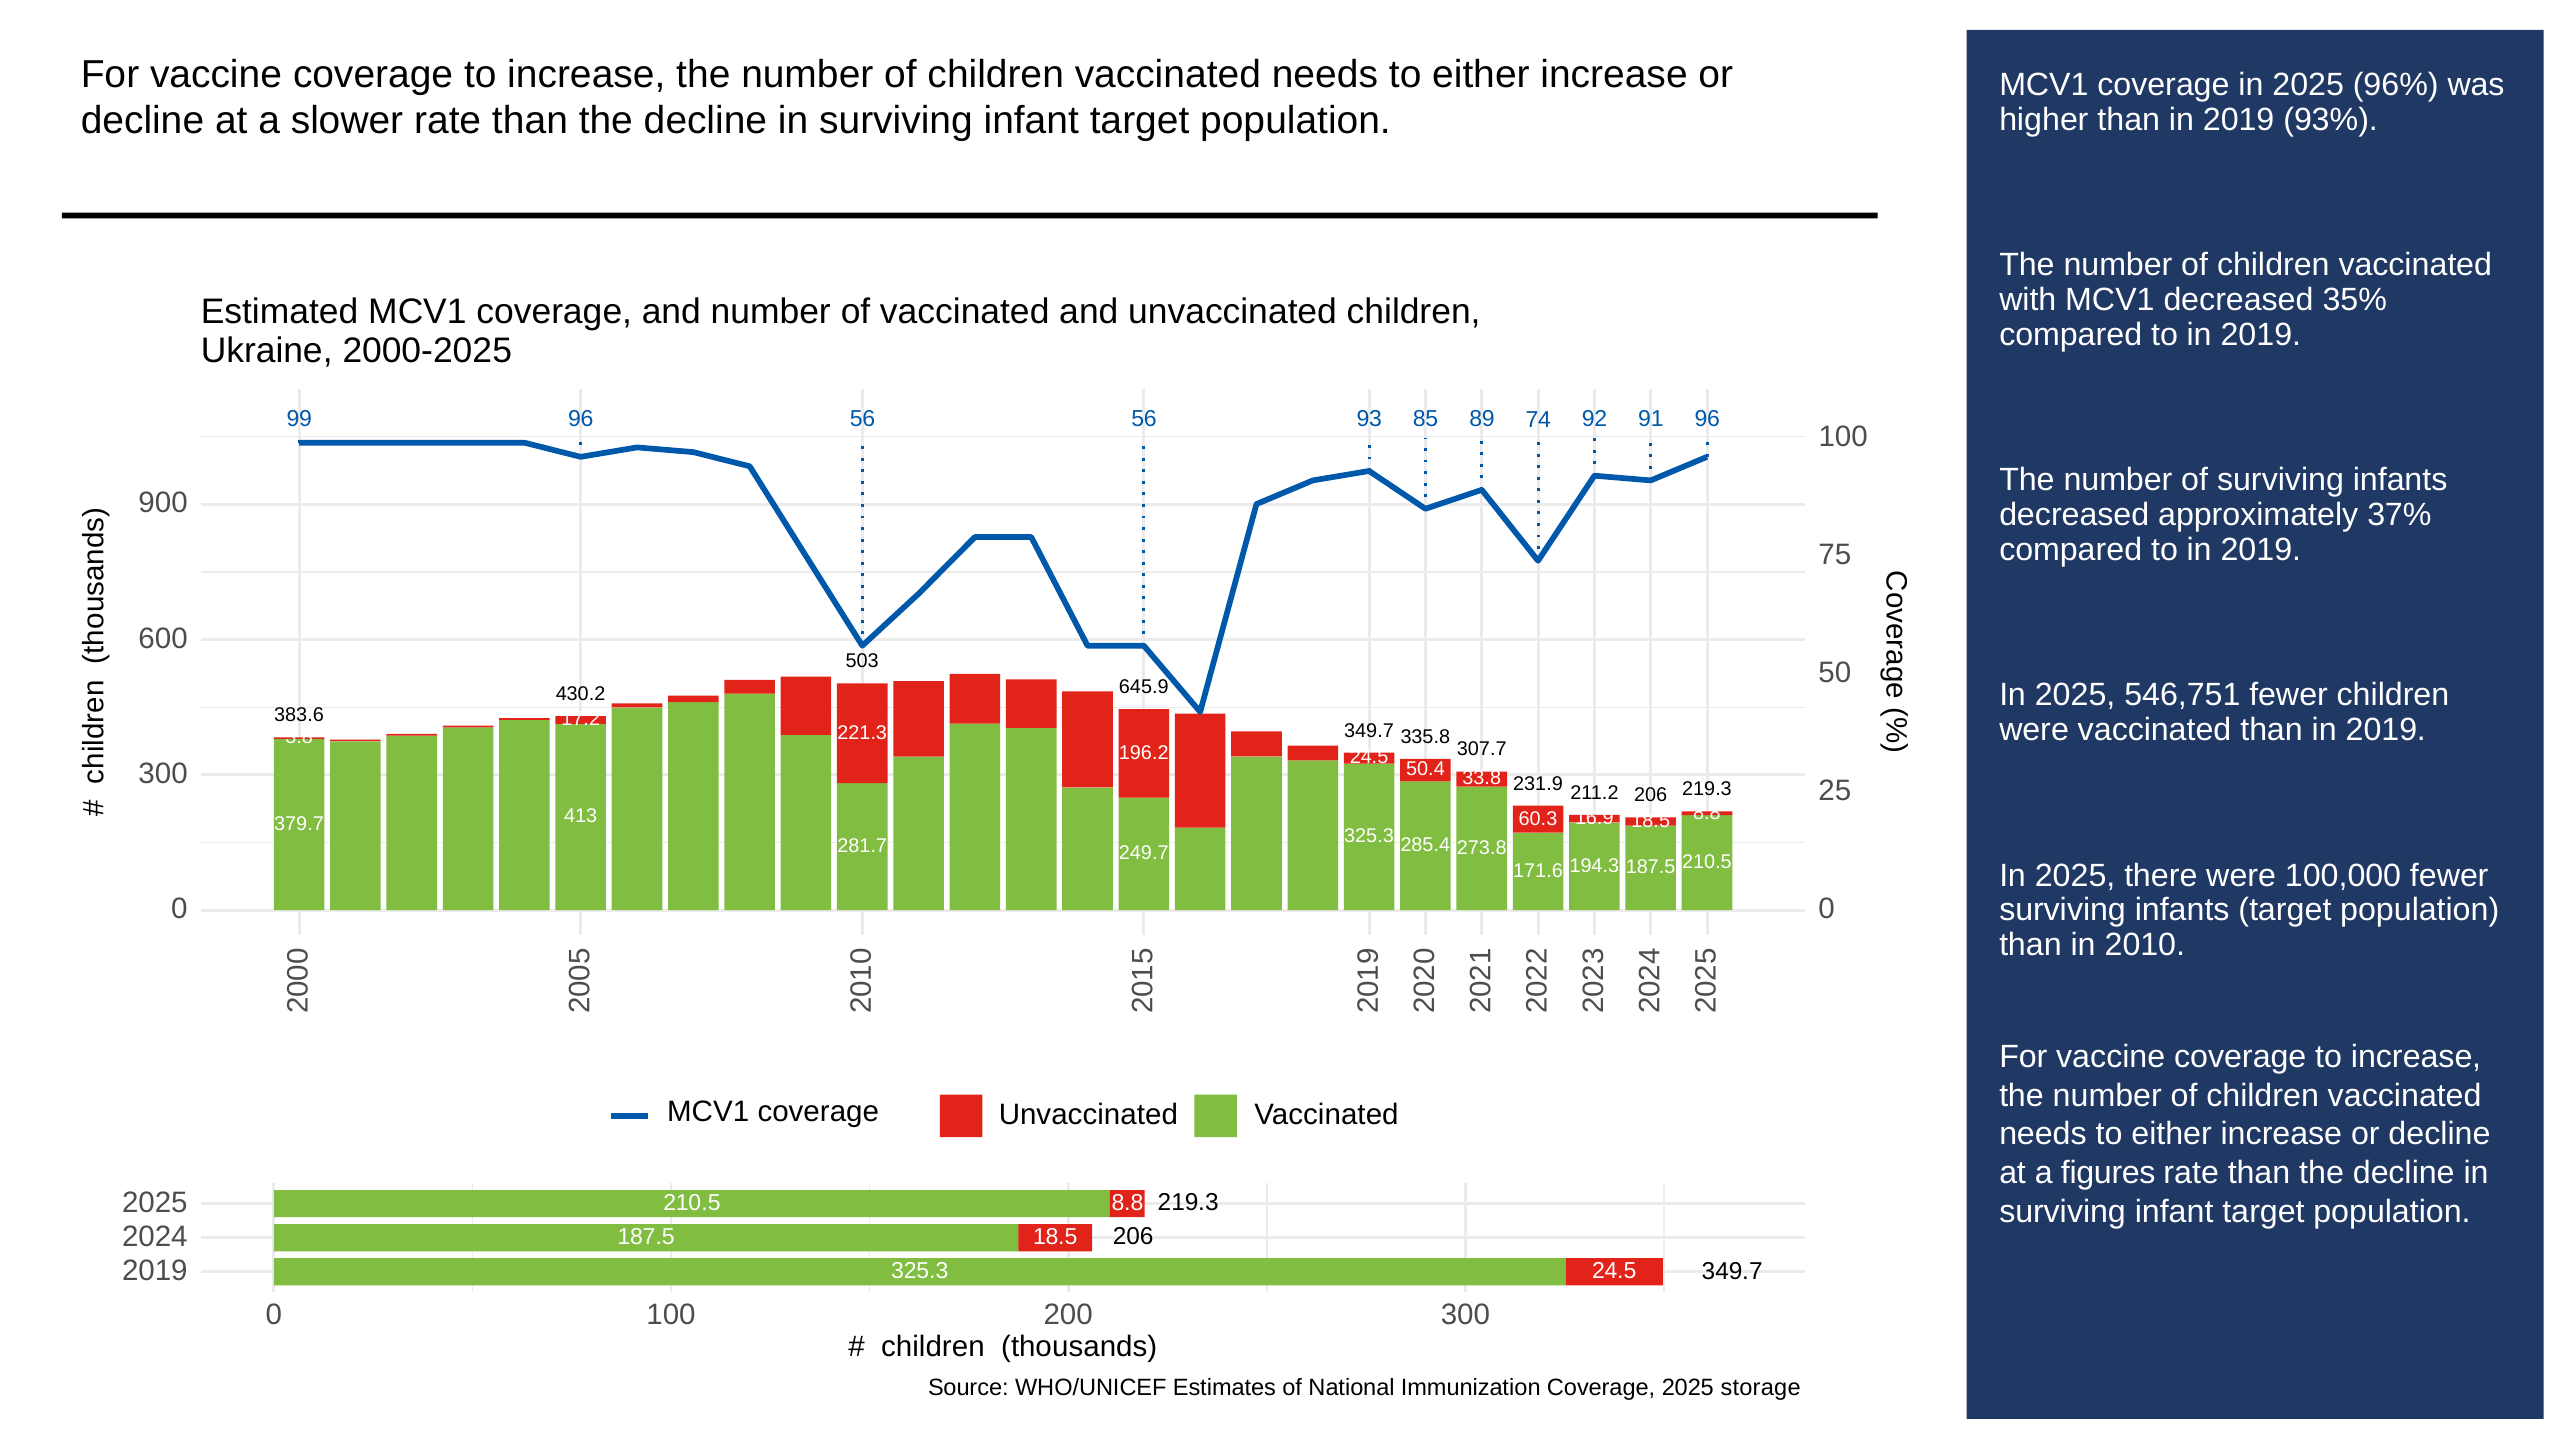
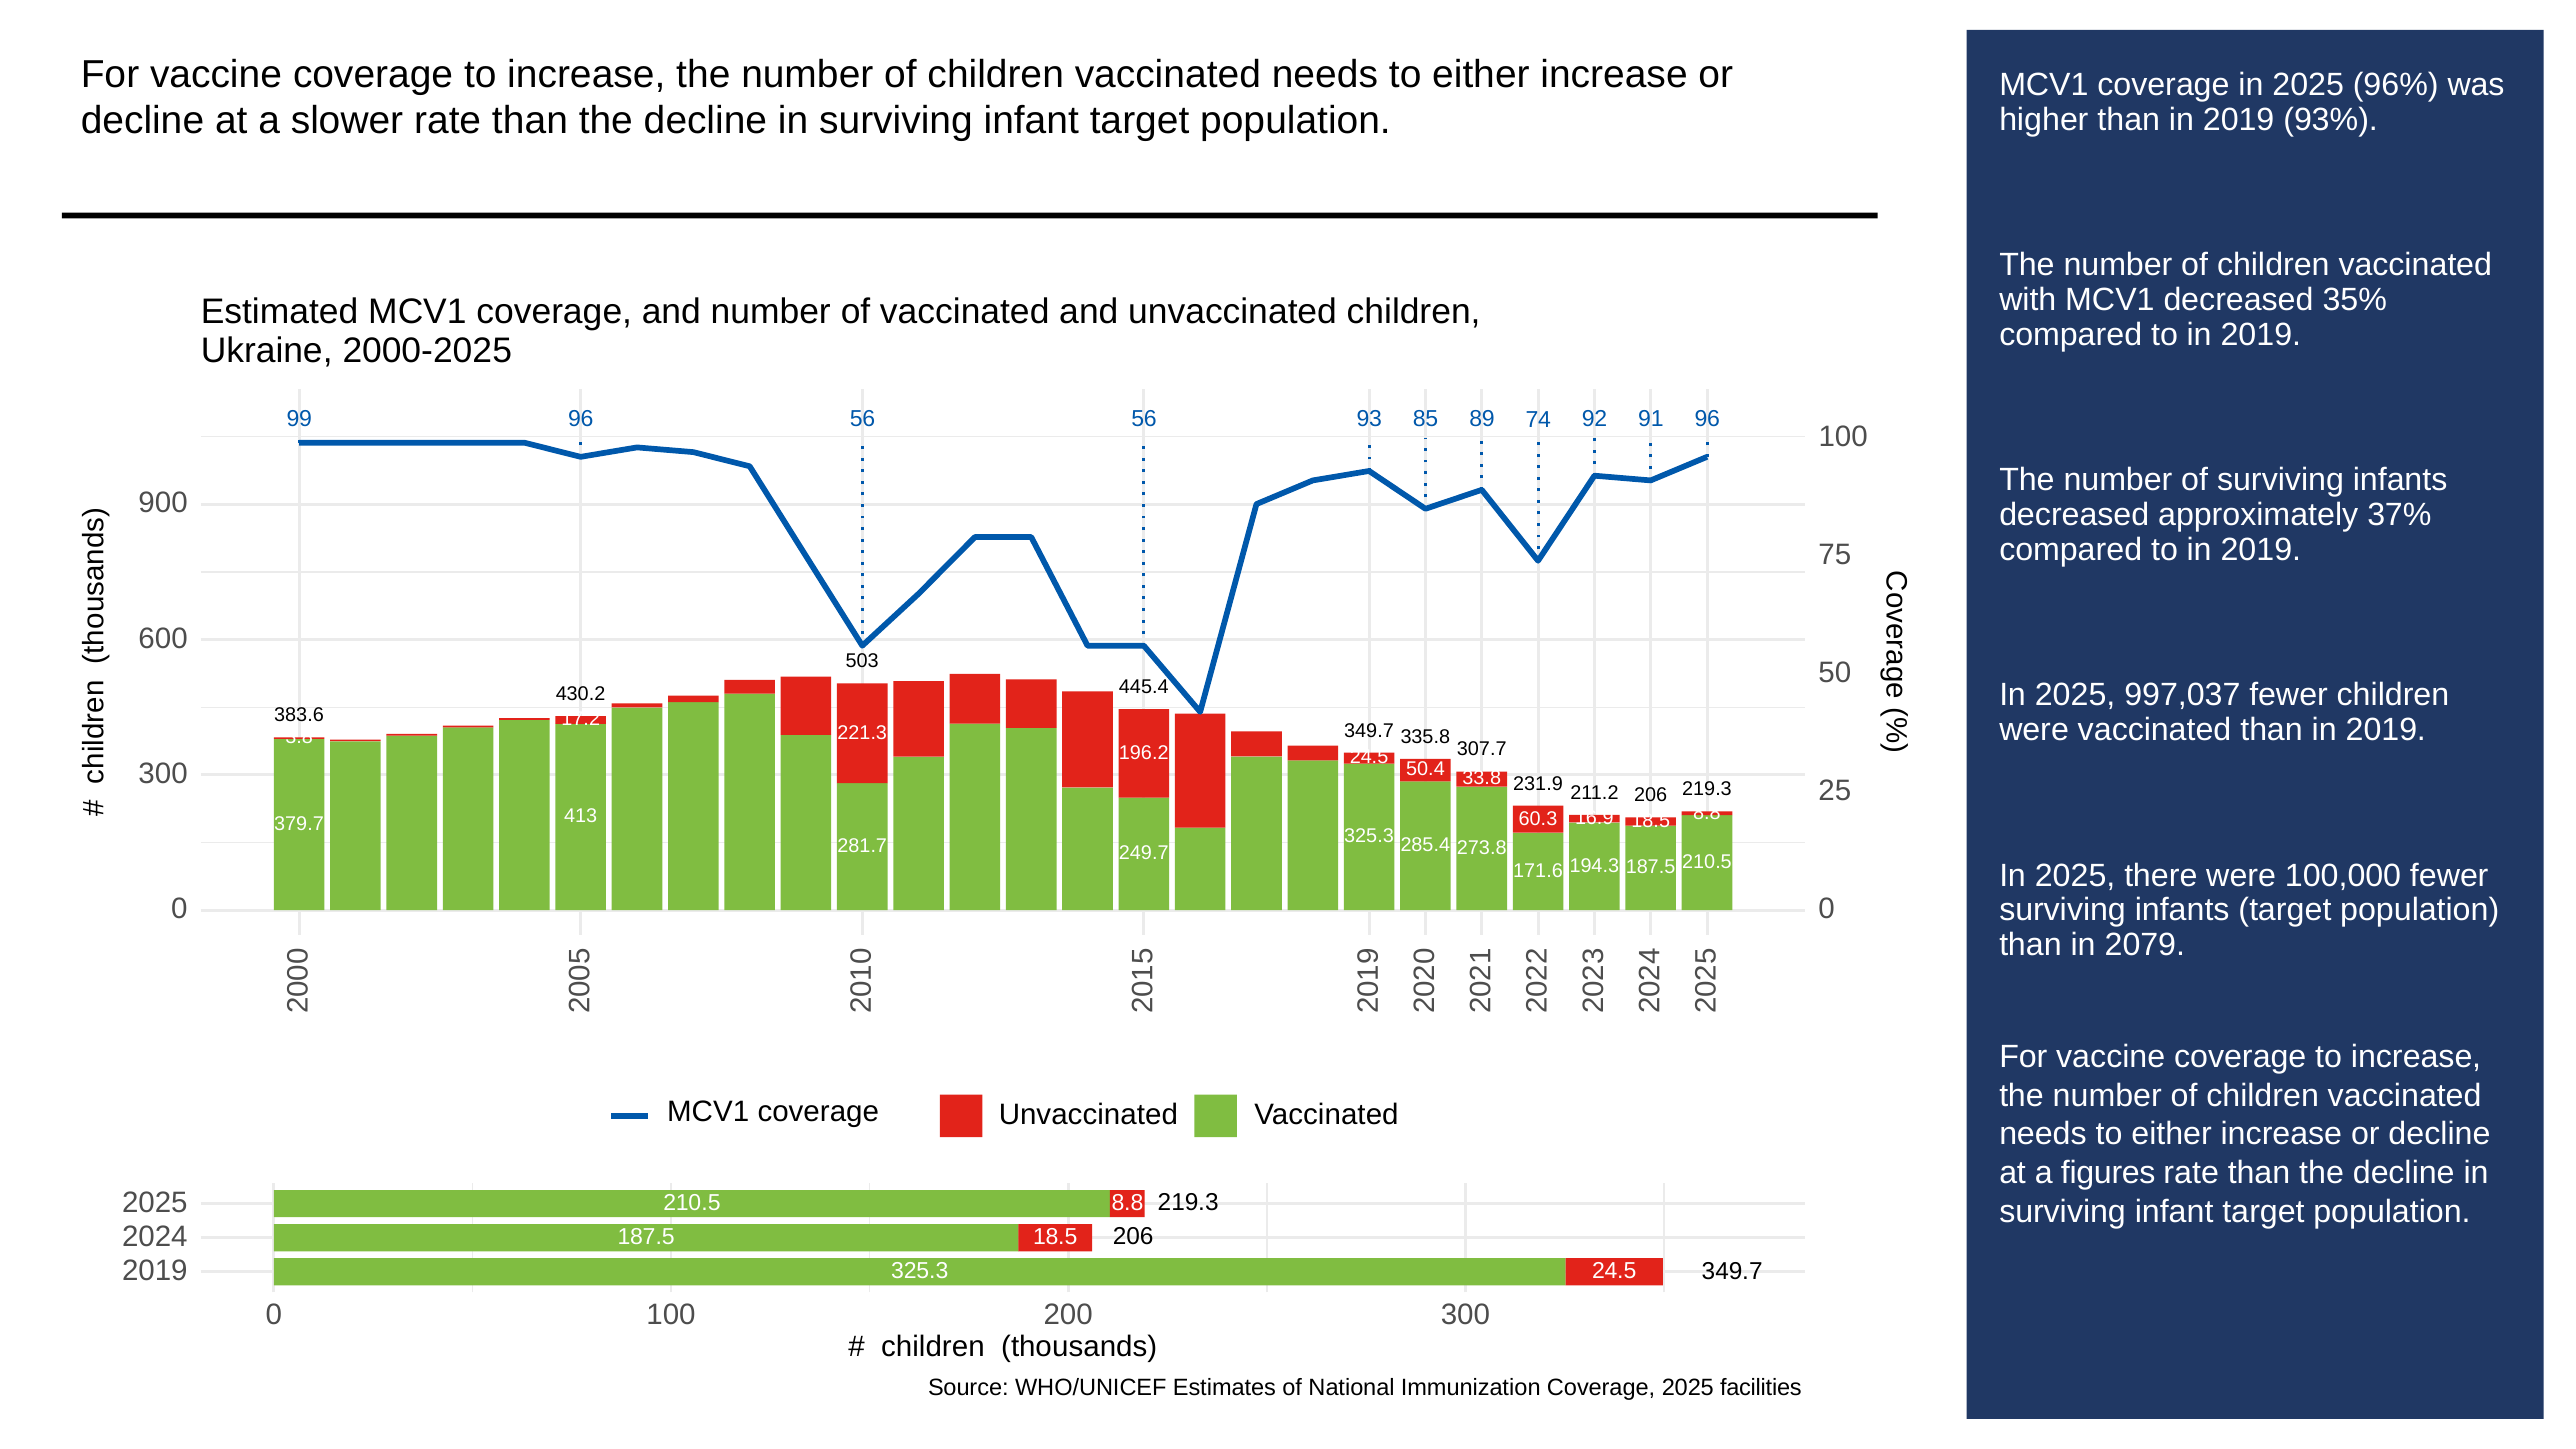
645.9: 645.9 -> 445.4
546,751: 546,751 -> 997,037
2010: 2010 -> 2079
storage: storage -> facilities
